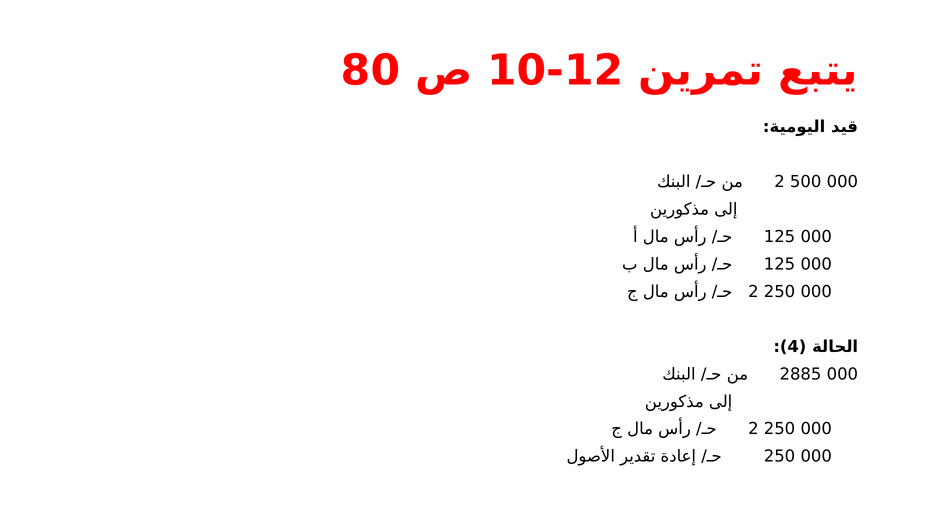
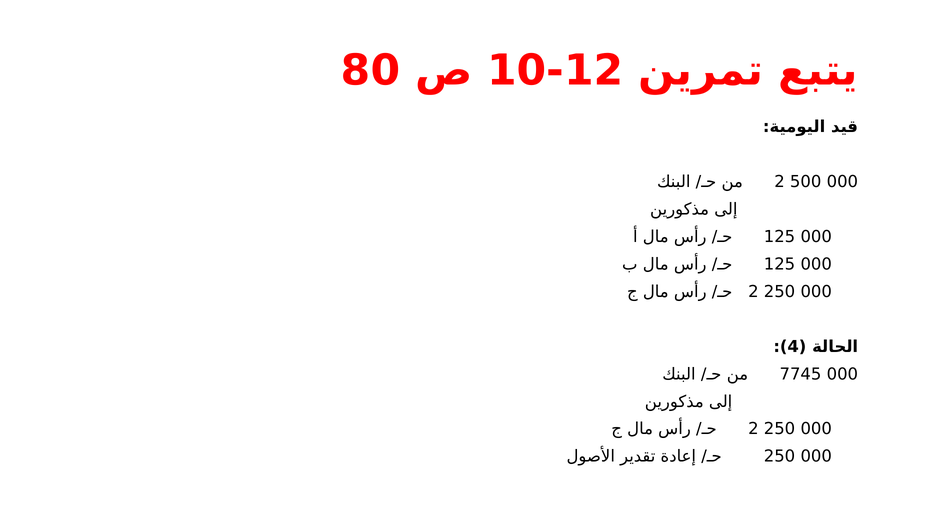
2885: 2885 -> 7745
